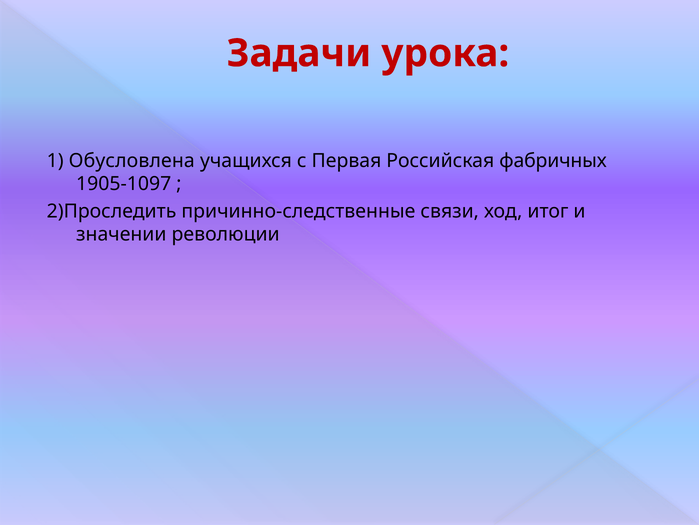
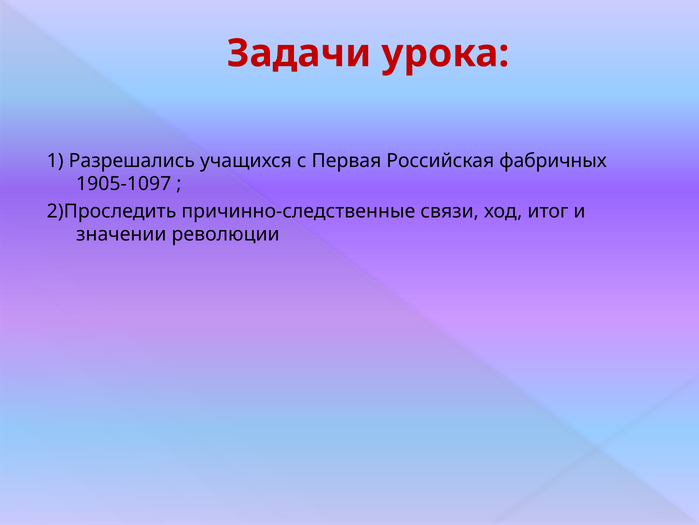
Обусловлена: Обусловлена -> Разрешались
